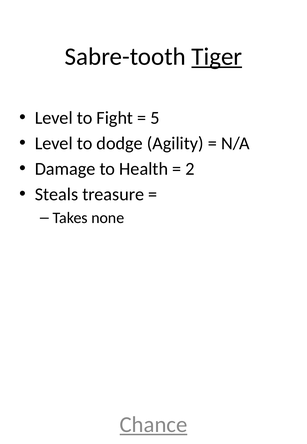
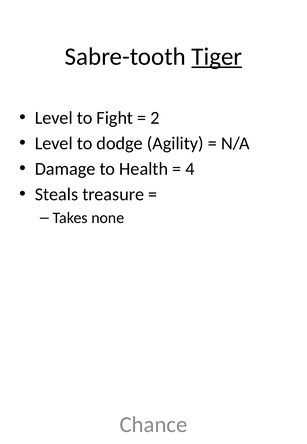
5: 5 -> 2
2: 2 -> 4
Chance underline: present -> none
